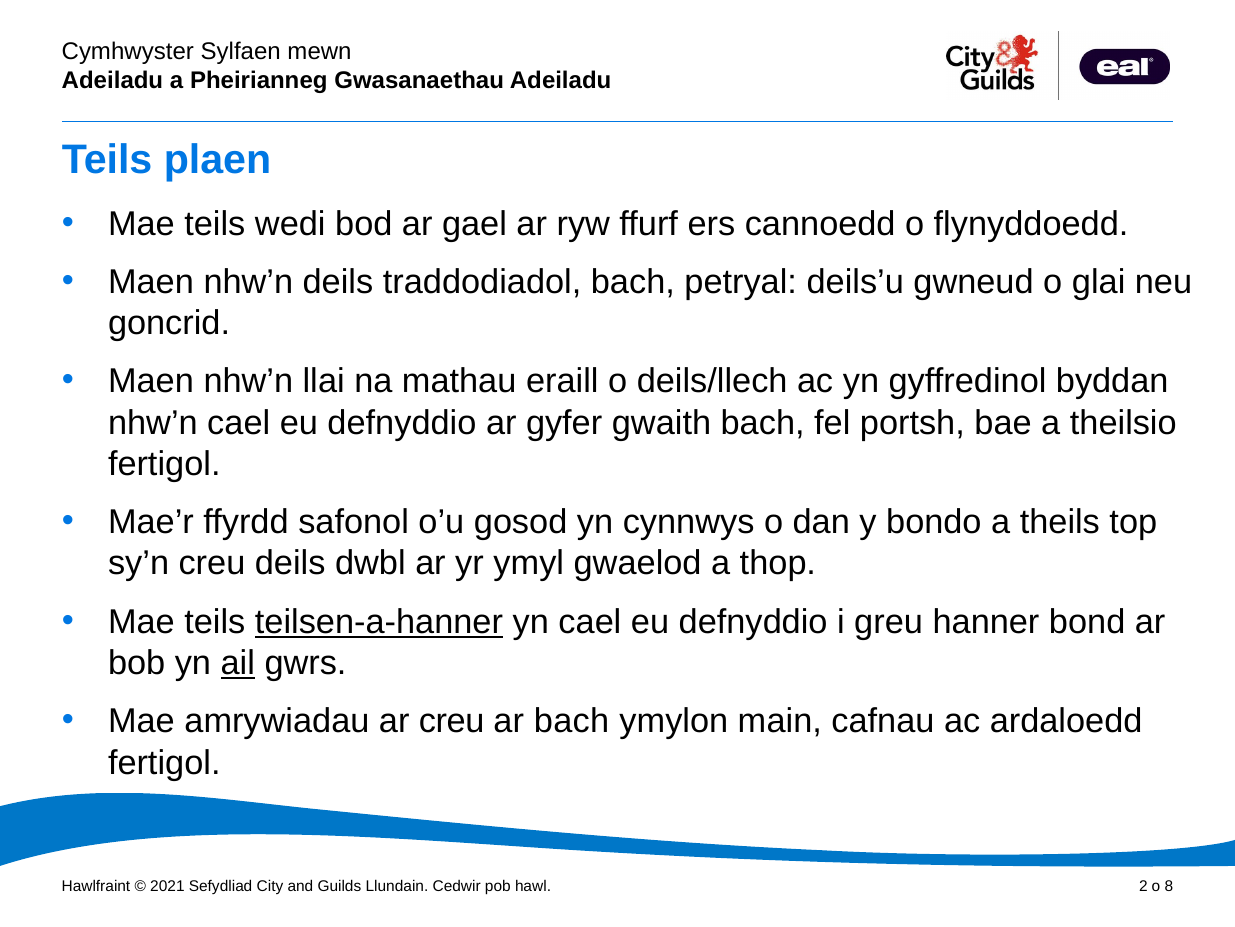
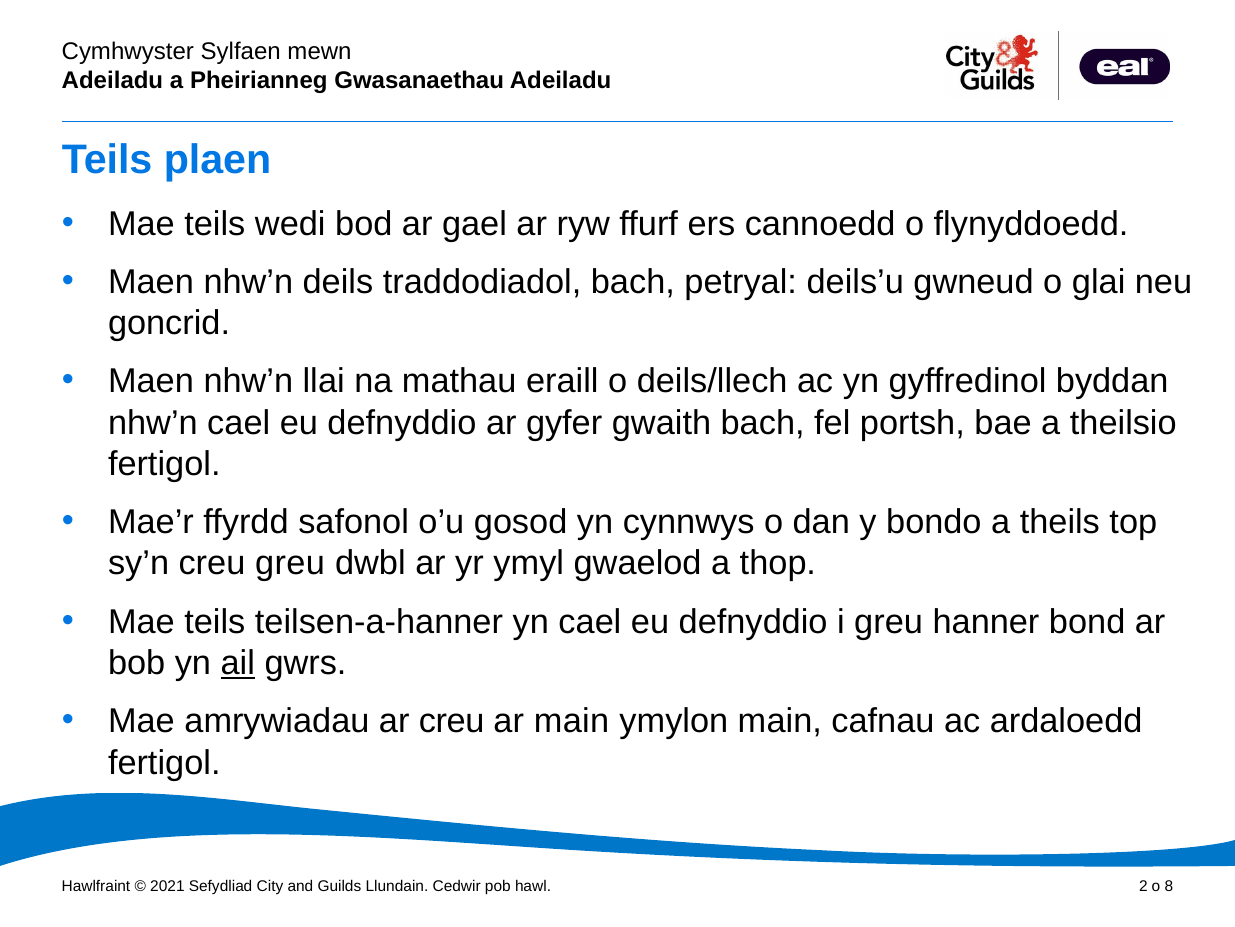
creu deils: deils -> greu
teilsen-a-hanner underline: present -> none
ar bach: bach -> main
